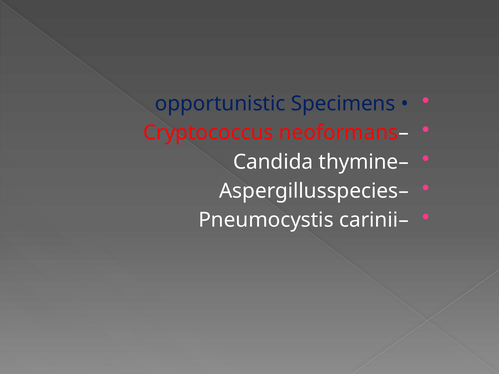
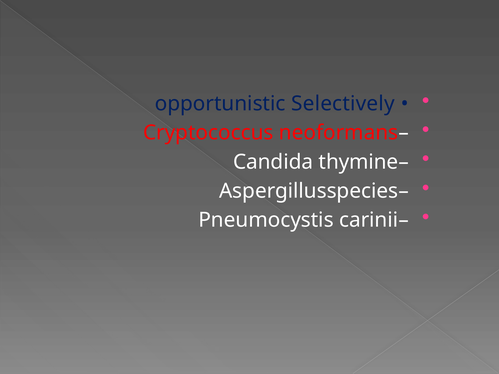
Specimens: Specimens -> Selectively
